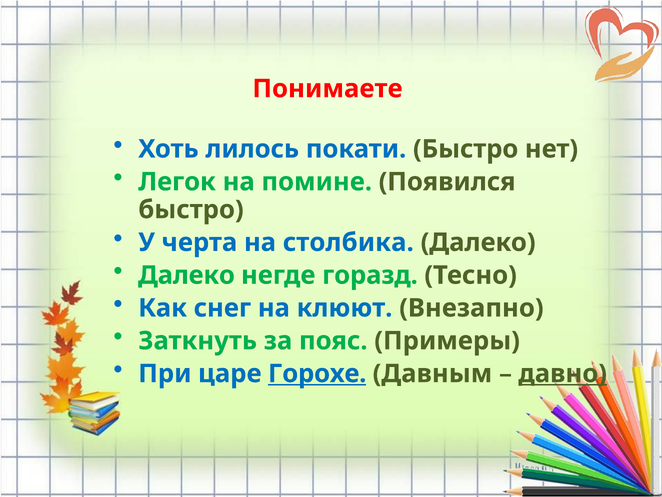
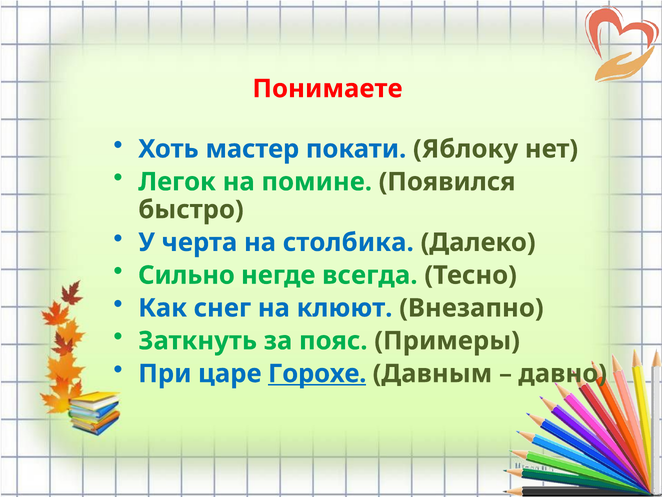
лилось: лилось -> мастер
покати Быстро: Быстро -> Яблоку
Далеко at (186, 275): Далеко -> Сильно
горазд: горазд -> всегда
давно underline: present -> none
